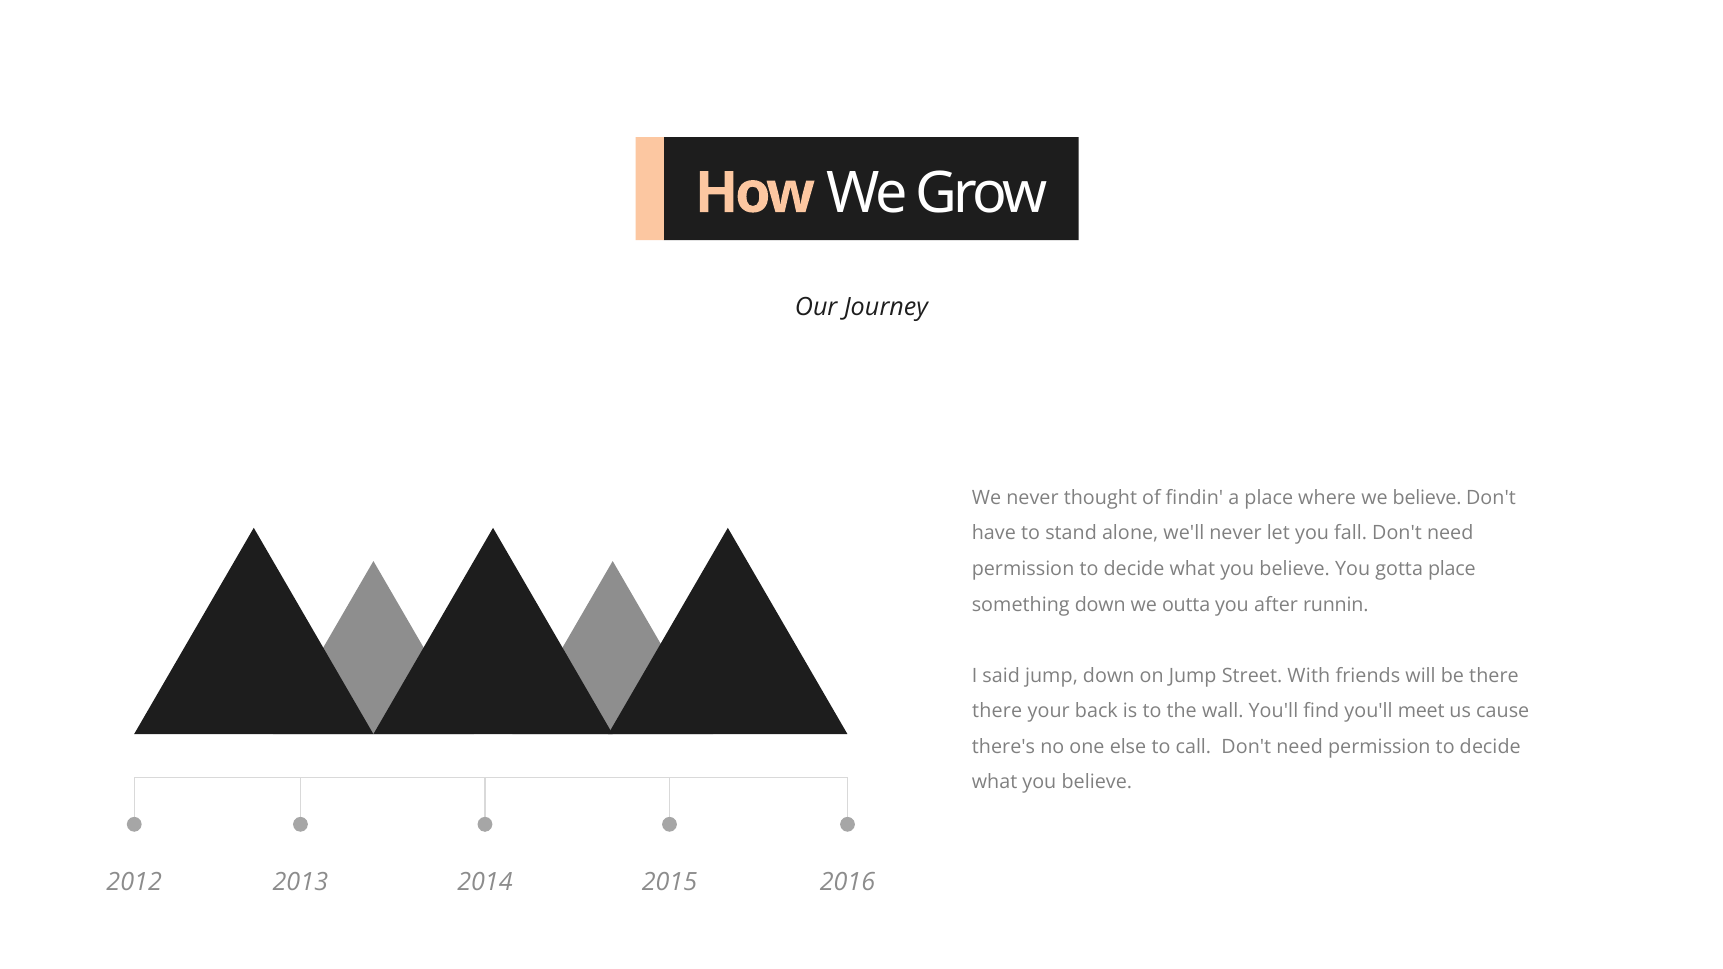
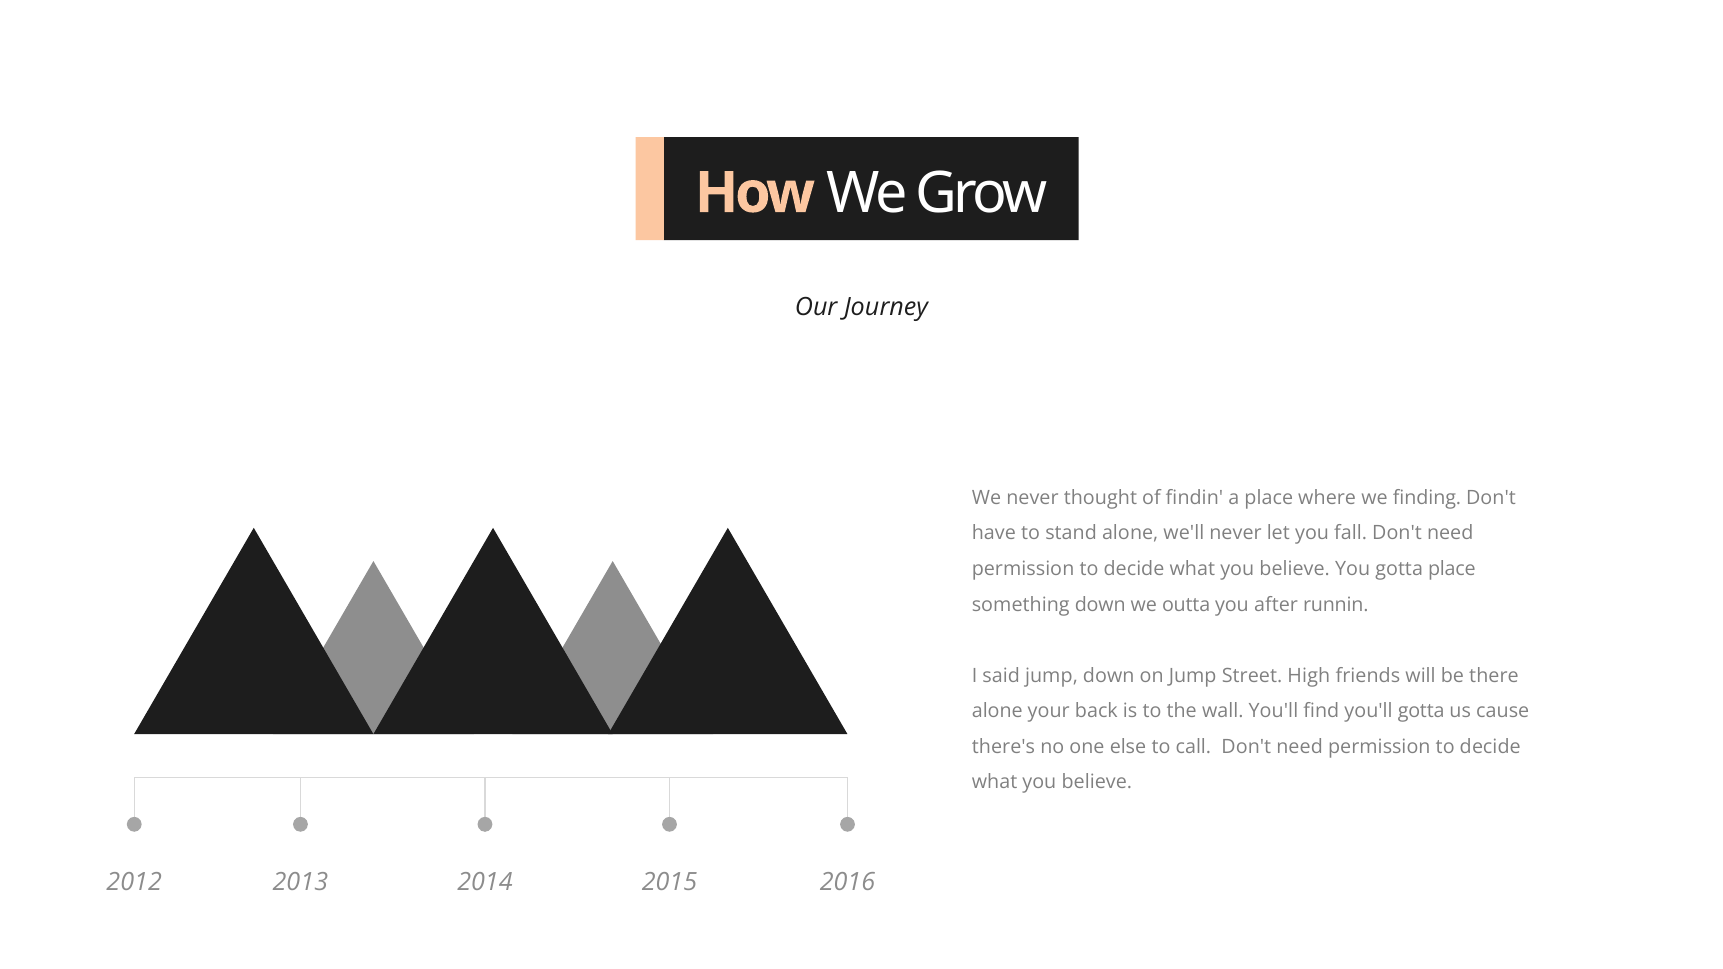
we believe: believe -> finding
With: With -> High
there at (997, 711): there -> alone
you'll meet: meet -> gotta
